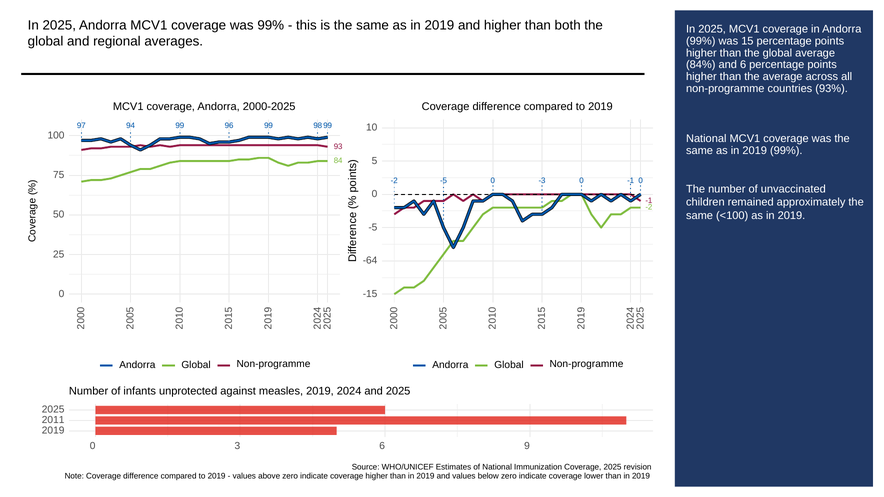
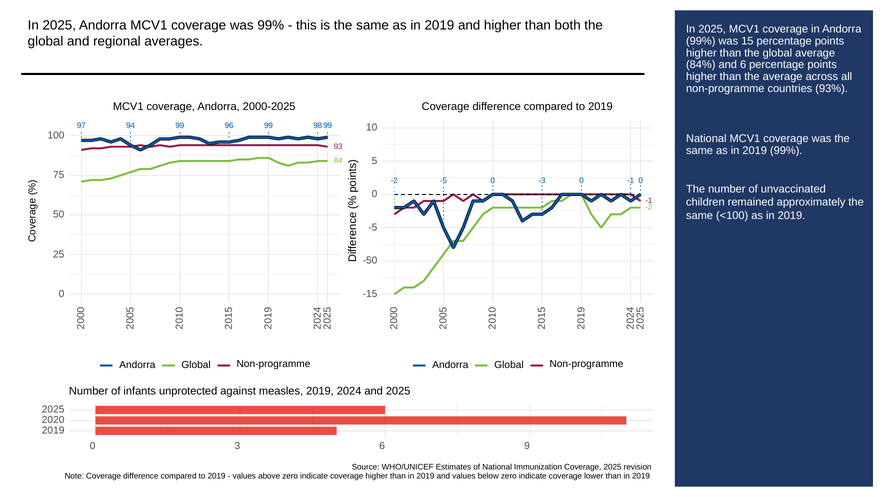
-64: -64 -> -50
2011: 2011 -> 2020
